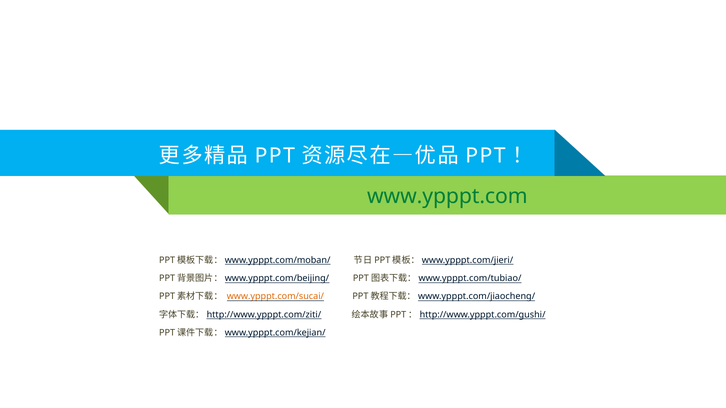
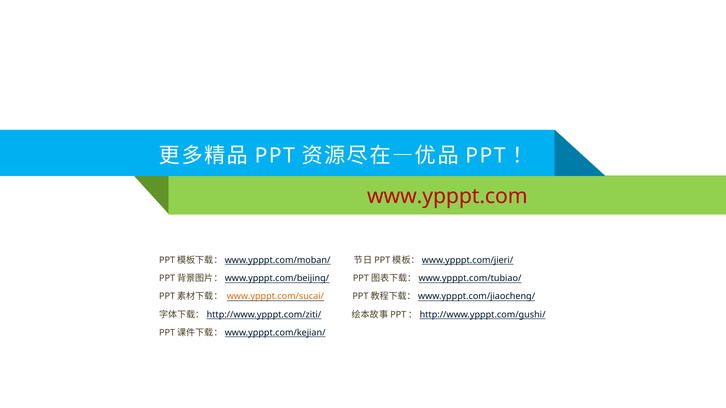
www.ypppt.com colour: green -> red
